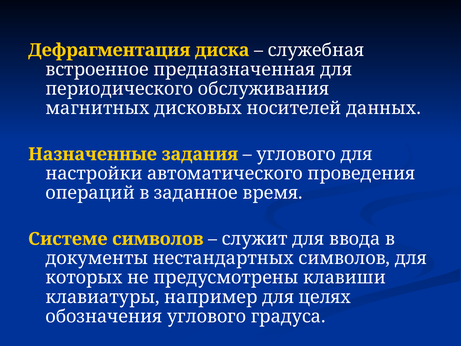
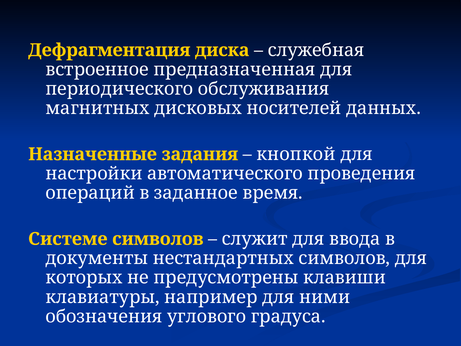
углового at (296, 154): углового -> кнопкой
целях: целях -> ними
